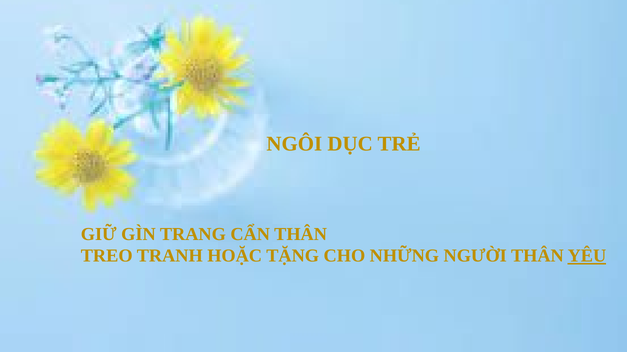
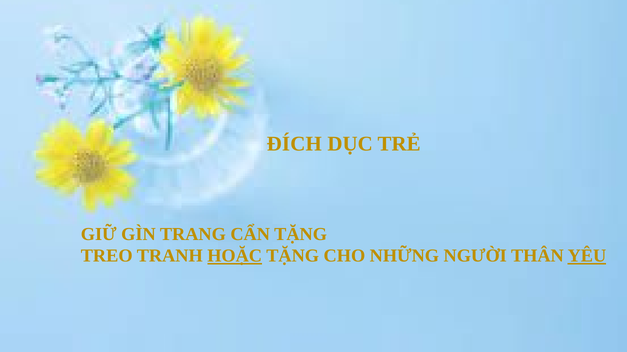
NGÔI: NGÔI -> ĐÍCH
CẨN THÂN: THÂN -> TẶNG
HOẶC underline: none -> present
